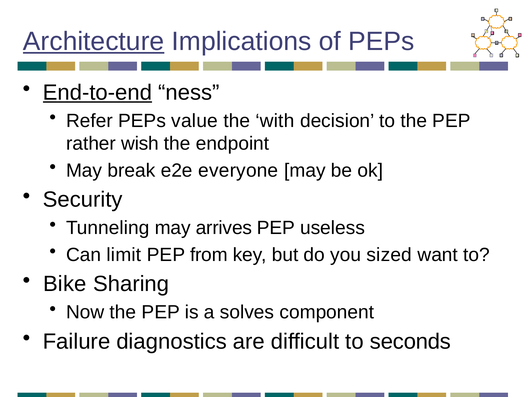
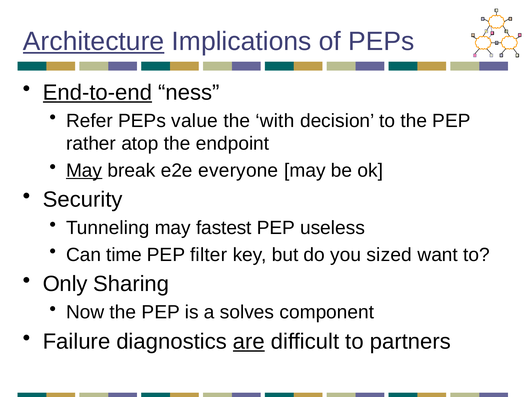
wish: wish -> atop
May at (84, 171) underline: none -> present
arrives: arrives -> fastest
limit: limit -> time
from: from -> filter
Bike: Bike -> Only
are underline: none -> present
seconds: seconds -> partners
